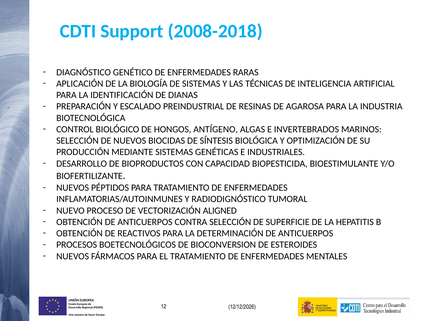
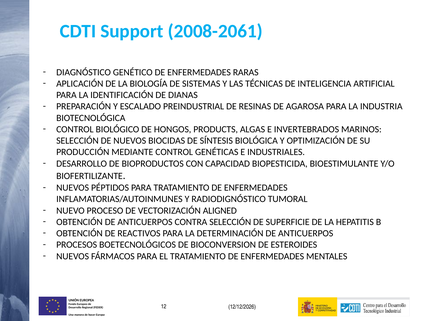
2008-2018: 2008-2018 -> 2008-2061
ANTÍGENO: ANTÍGENO -> PRODUCTS
MEDIANTE SISTEMAS: SISTEMAS -> CONTROL
